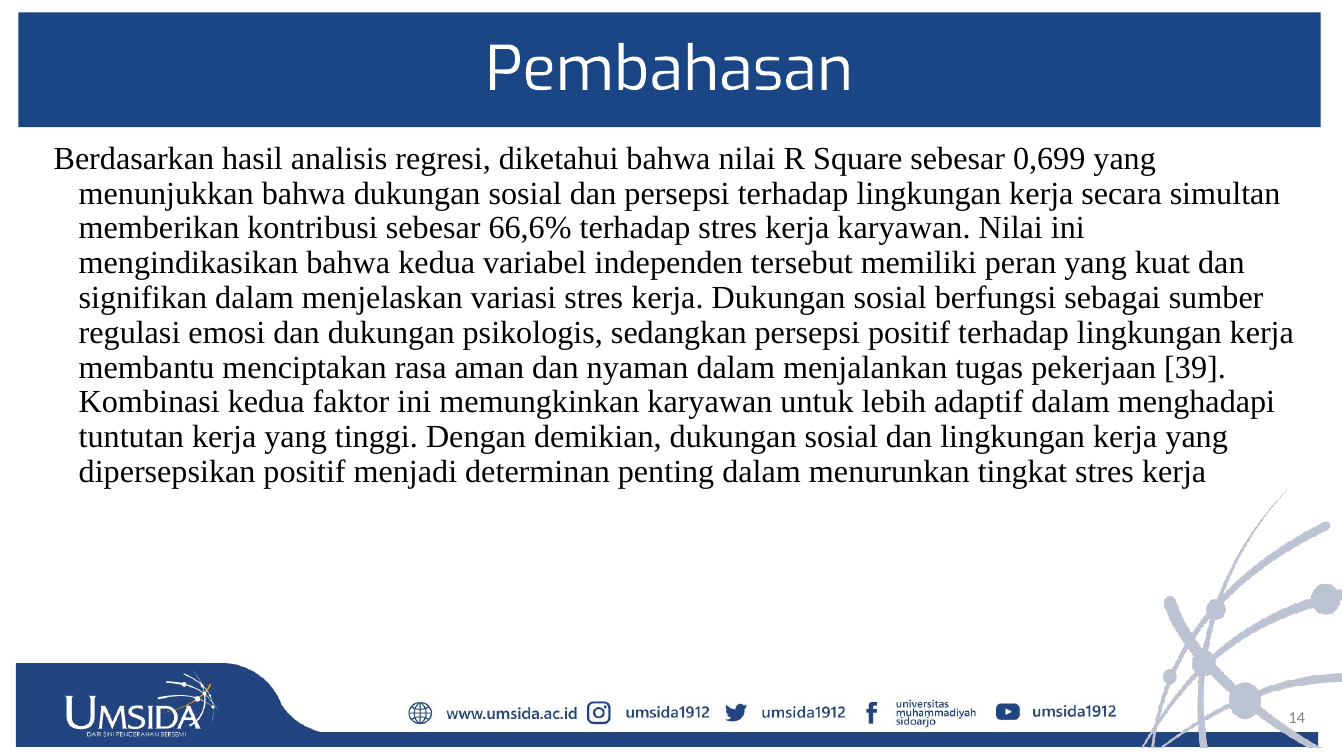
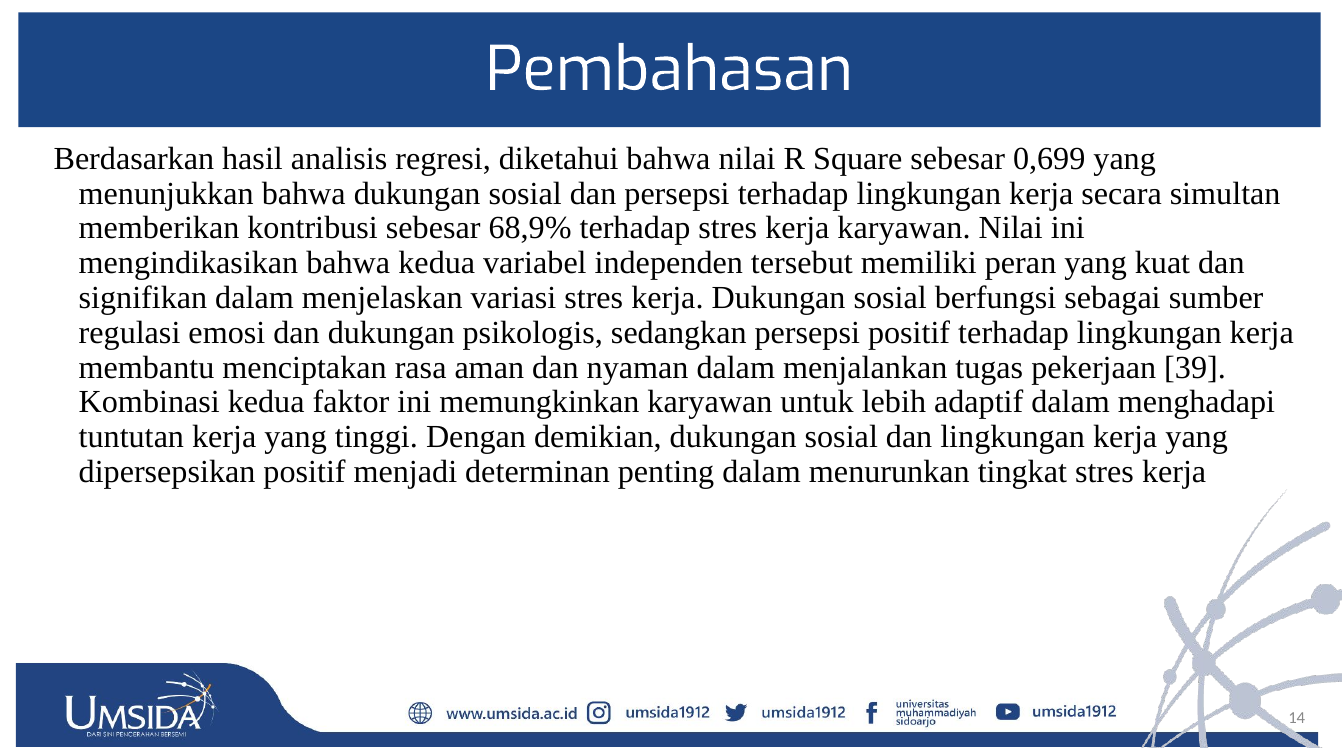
66,6%: 66,6% -> 68,9%
